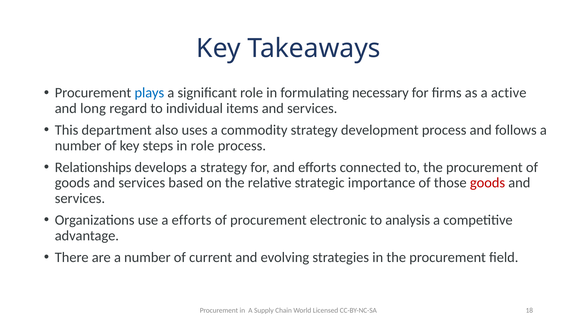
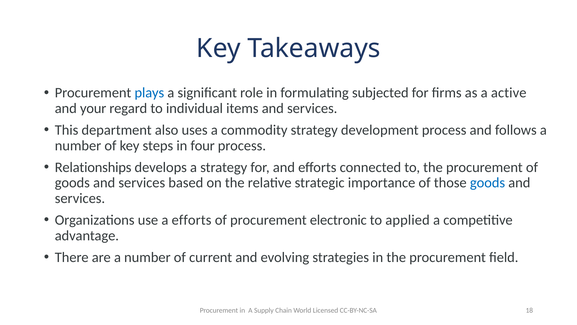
necessary: necessary -> subjected
long: long -> your
in role: role -> four
goods at (488, 183) colour: red -> blue
analysis: analysis -> applied
